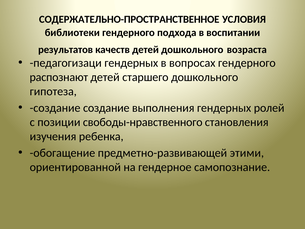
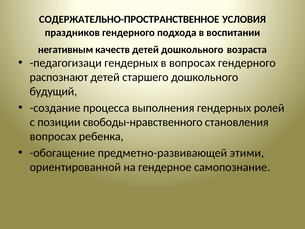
библиотеки: библиотеки -> праздников
результатов: результатов -> негативным
гипотеза: гипотеза -> будущий
создание создание: создание -> процесса
изучения at (53, 136): изучения -> вопросах
